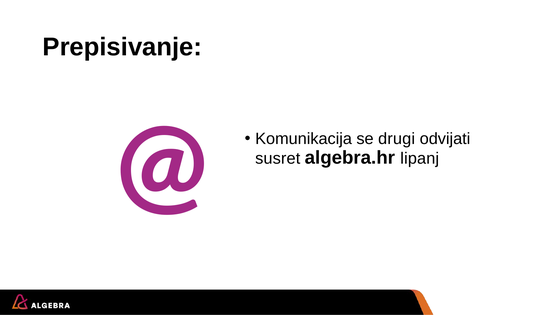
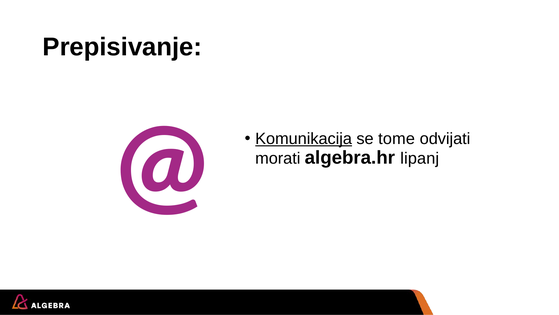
Komunikacija underline: none -> present
drugi: drugi -> tome
susret: susret -> morati
